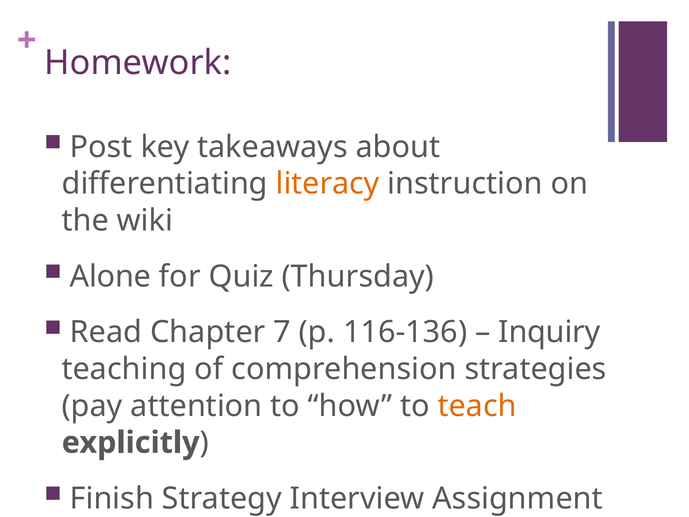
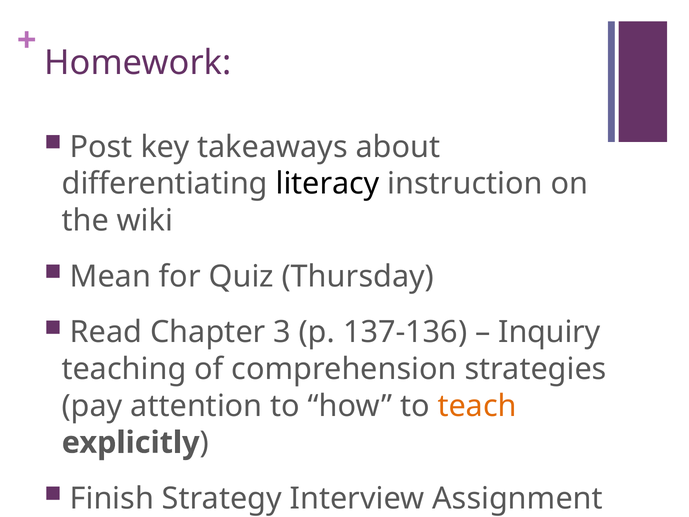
literacy colour: orange -> black
Alone: Alone -> Mean
7: 7 -> 3
116-136: 116-136 -> 137-136
